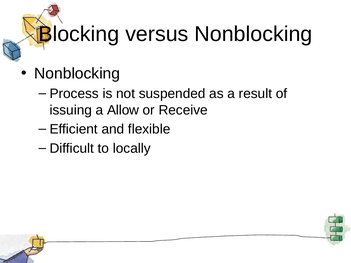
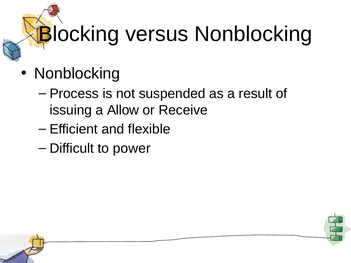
locally: locally -> power
